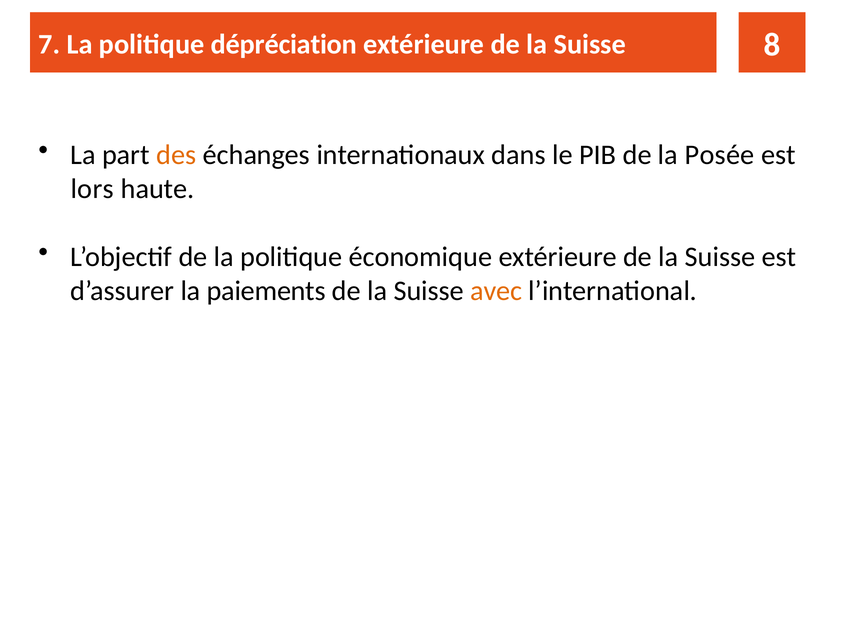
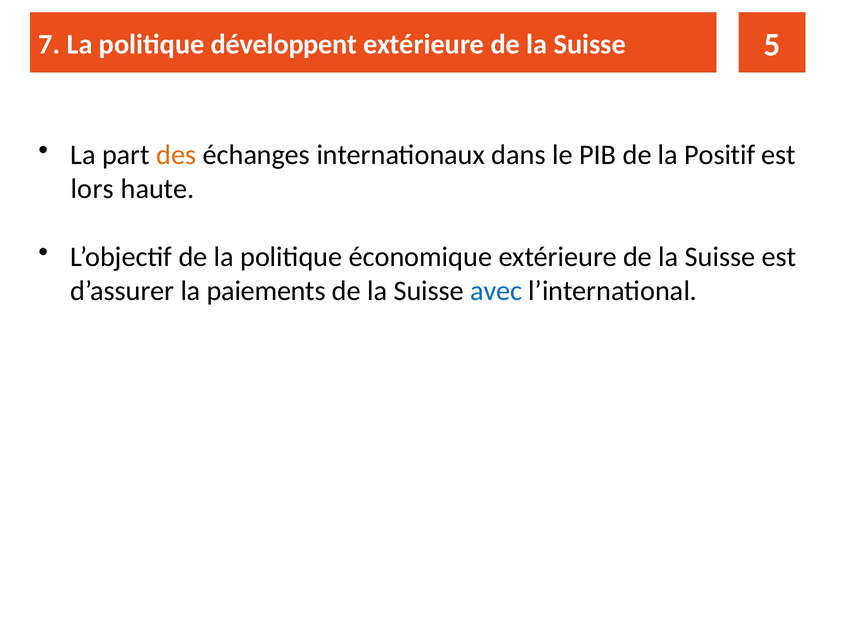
dépréciation: dépréciation -> développent
8: 8 -> 5
Posée: Posée -> Positif
avec colour: orange -> blue
